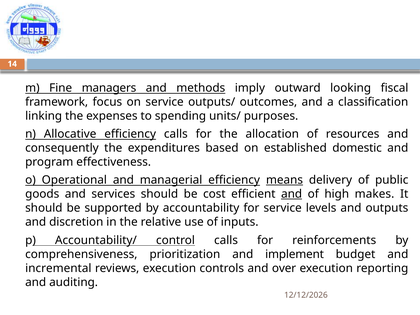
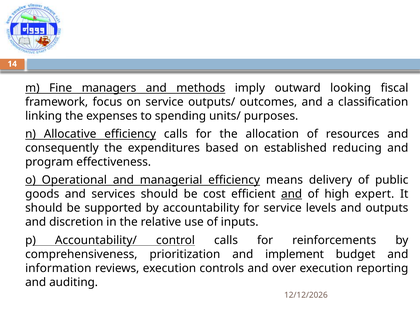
domestic: domestic -> reducing
means underline: present -> none
makes: makes -> expert
incremental: incremental -> information
